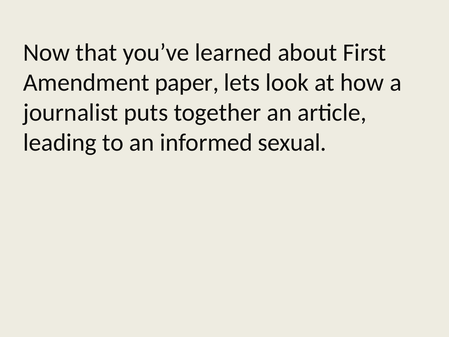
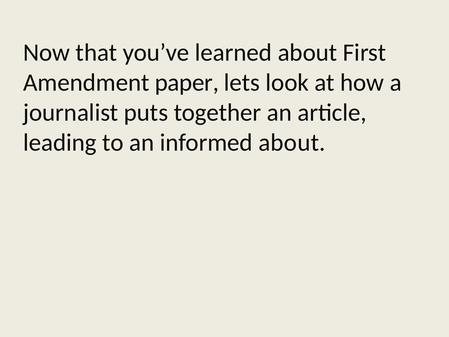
informed sexual: sexual -> about
